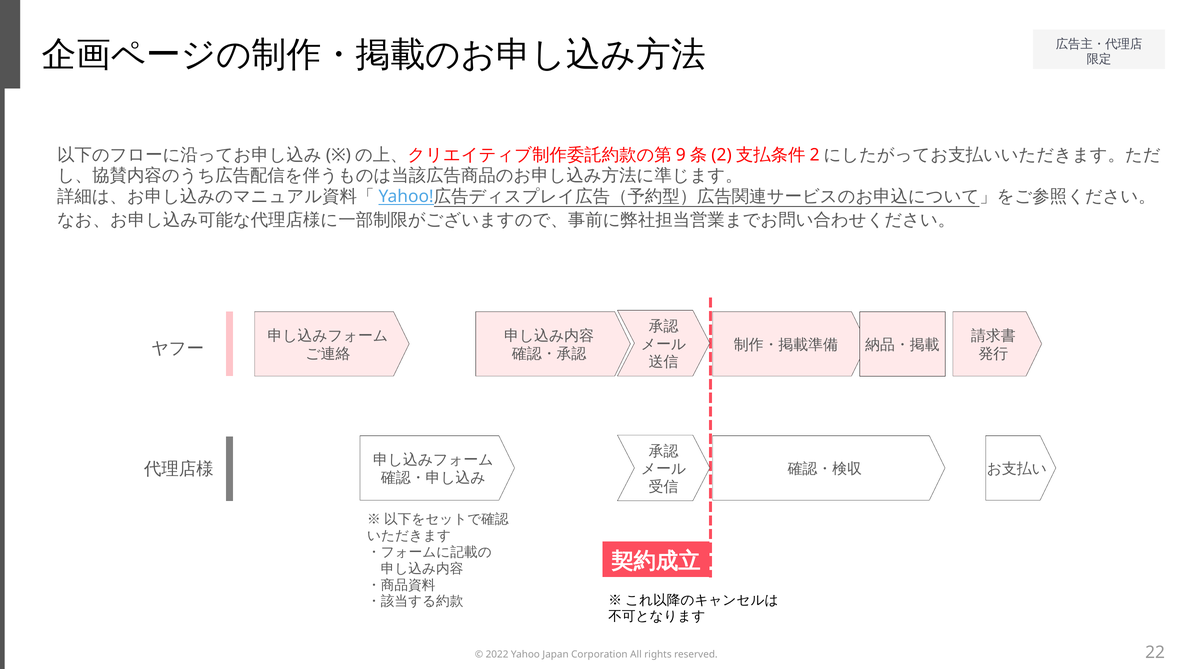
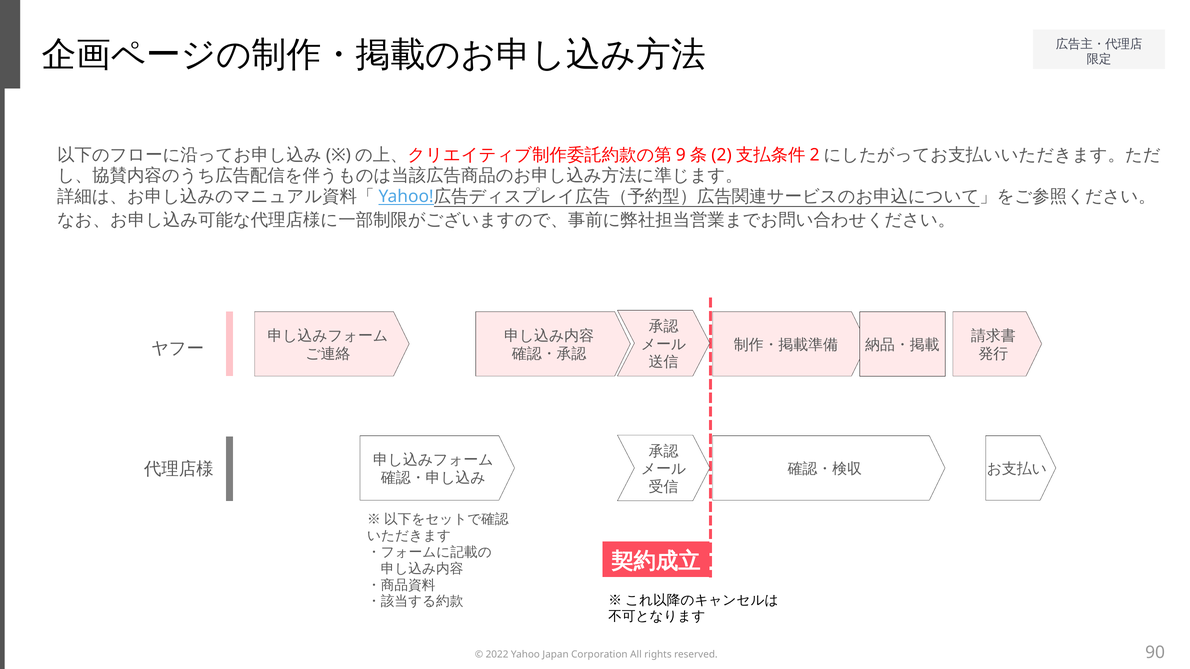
22: 22 -> 90
